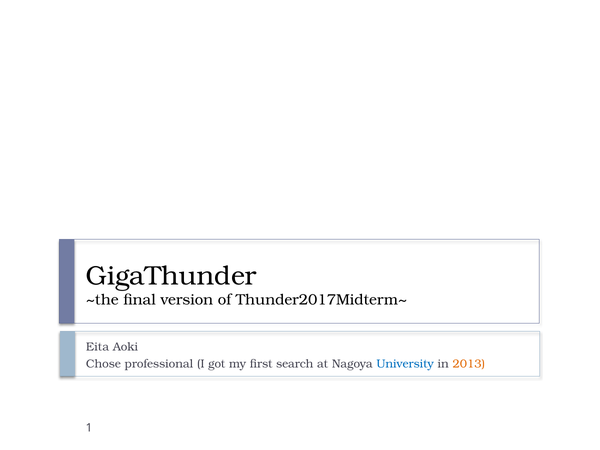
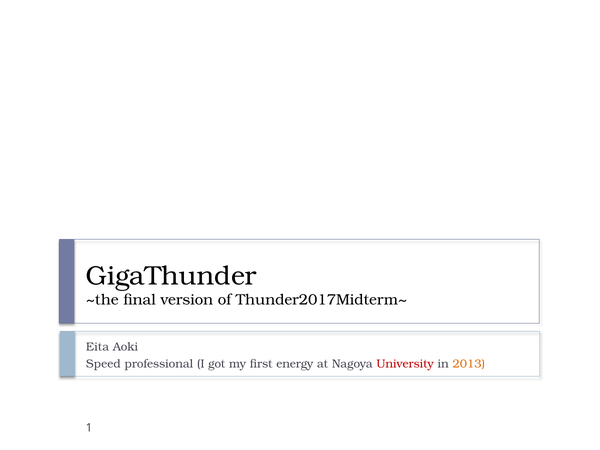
Chose: Chose -> Speed
search: search -> energy
University colour: blue -> red
